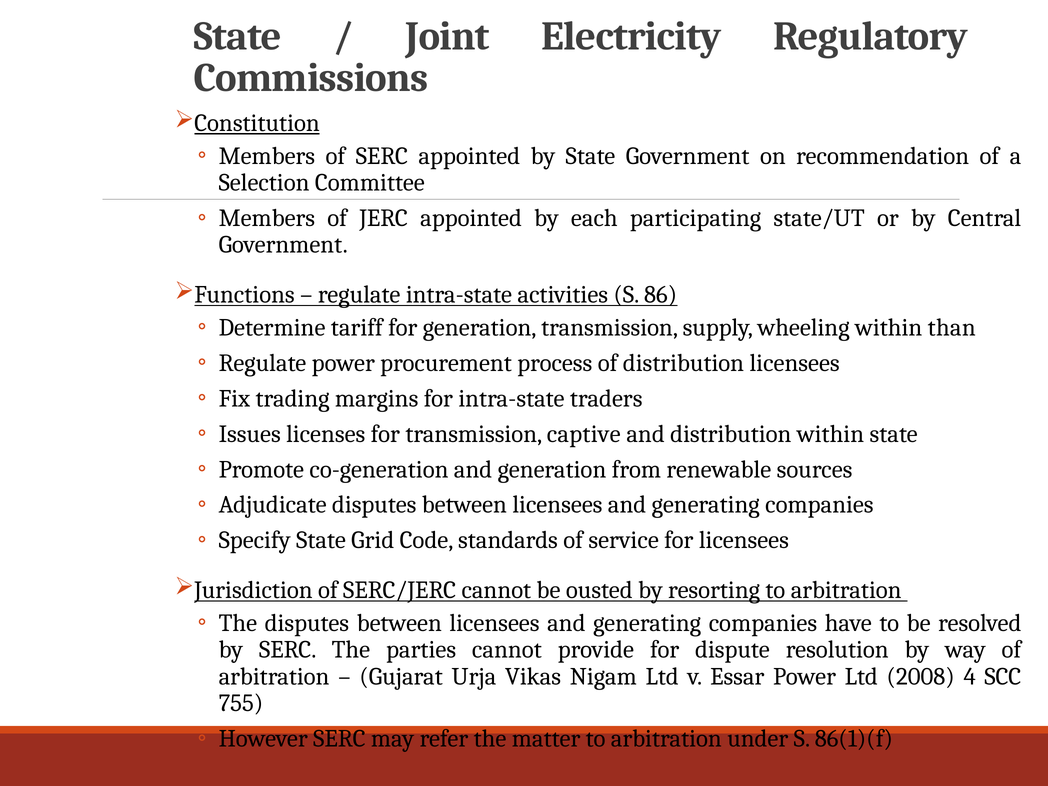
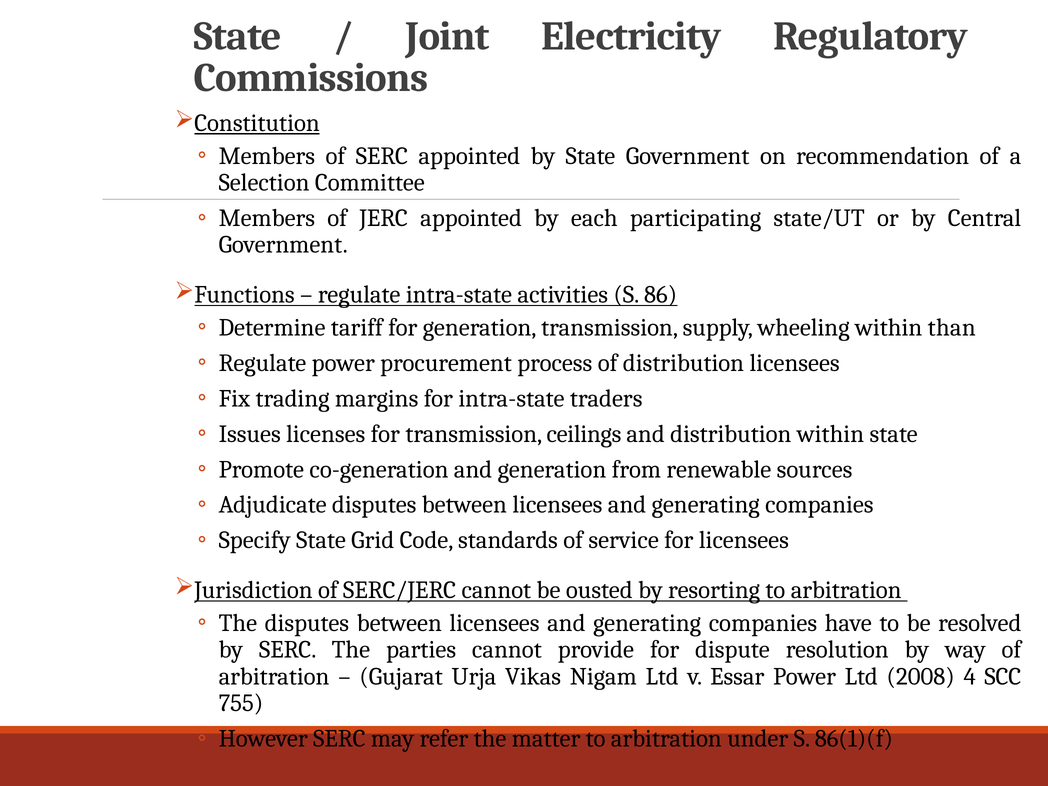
captive: captive -> ceilings
